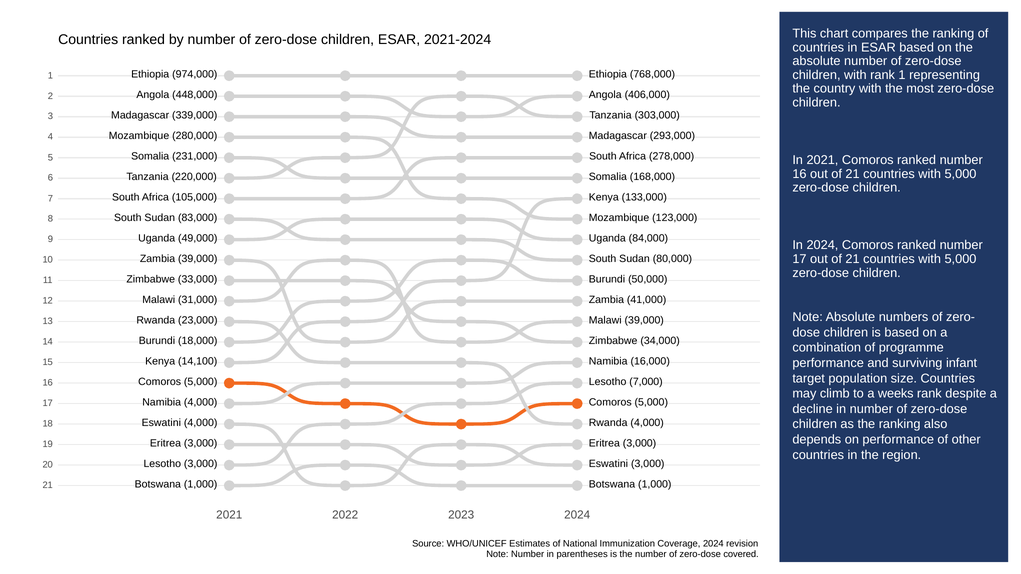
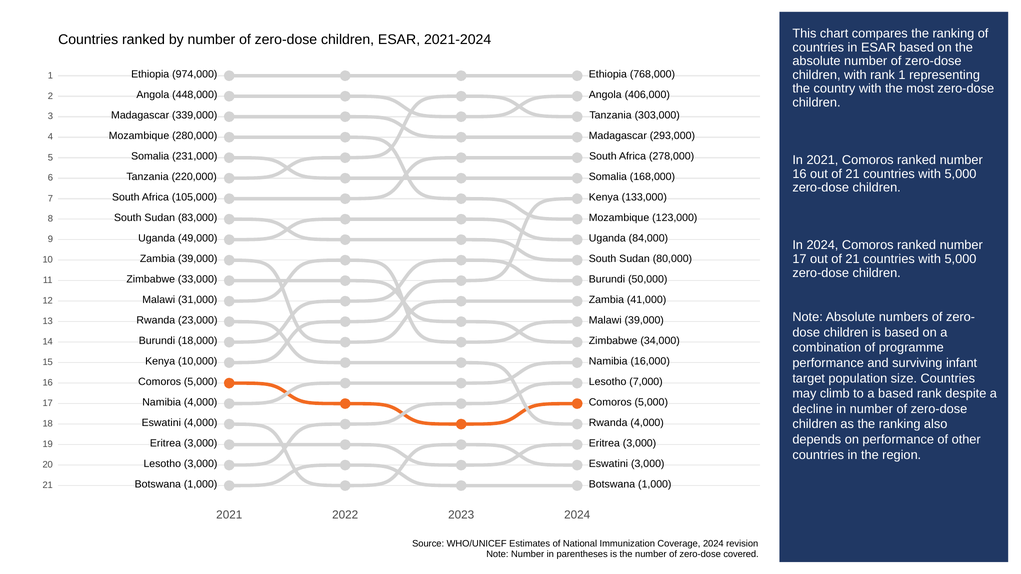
14,100: 14,100 -> 10,000
a weeks: weeks -> based
